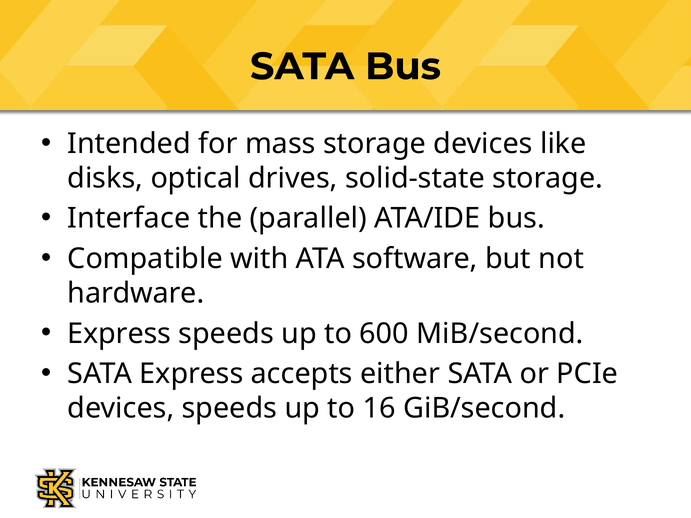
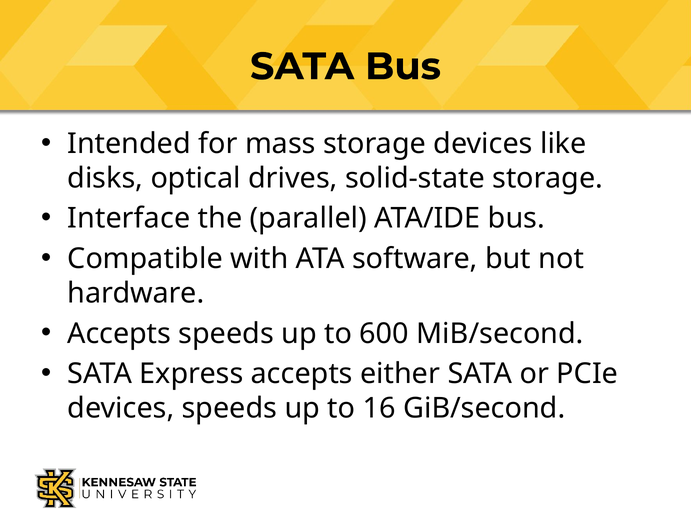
Express at (119, 334): Express -> Accepts
